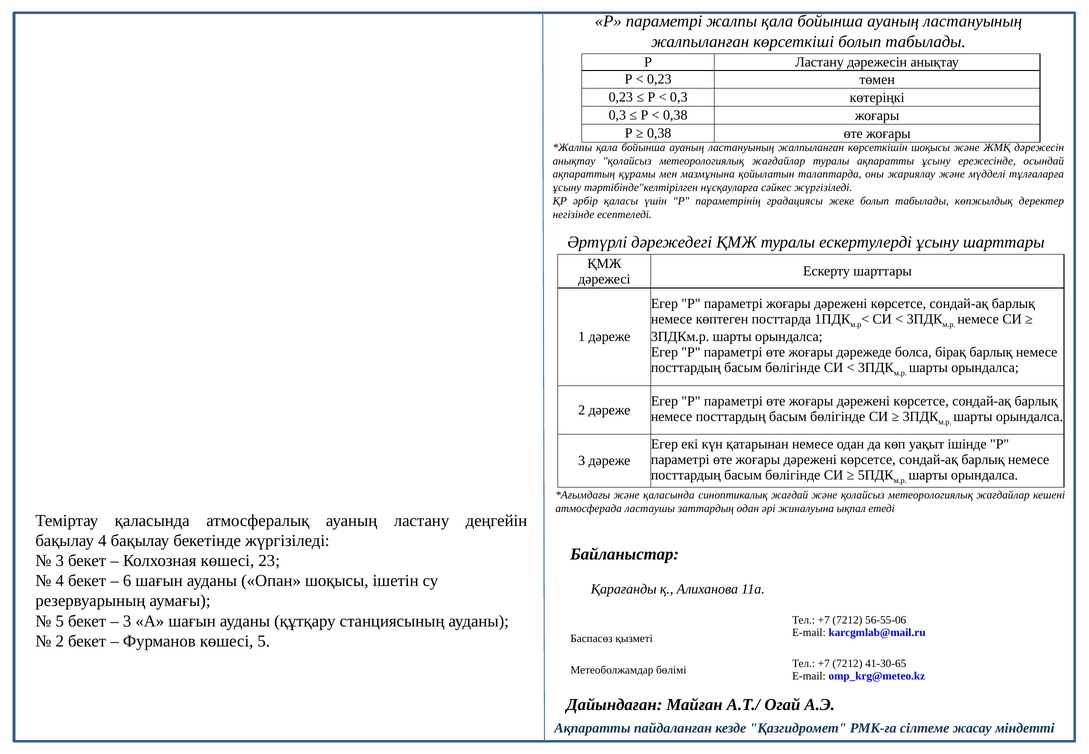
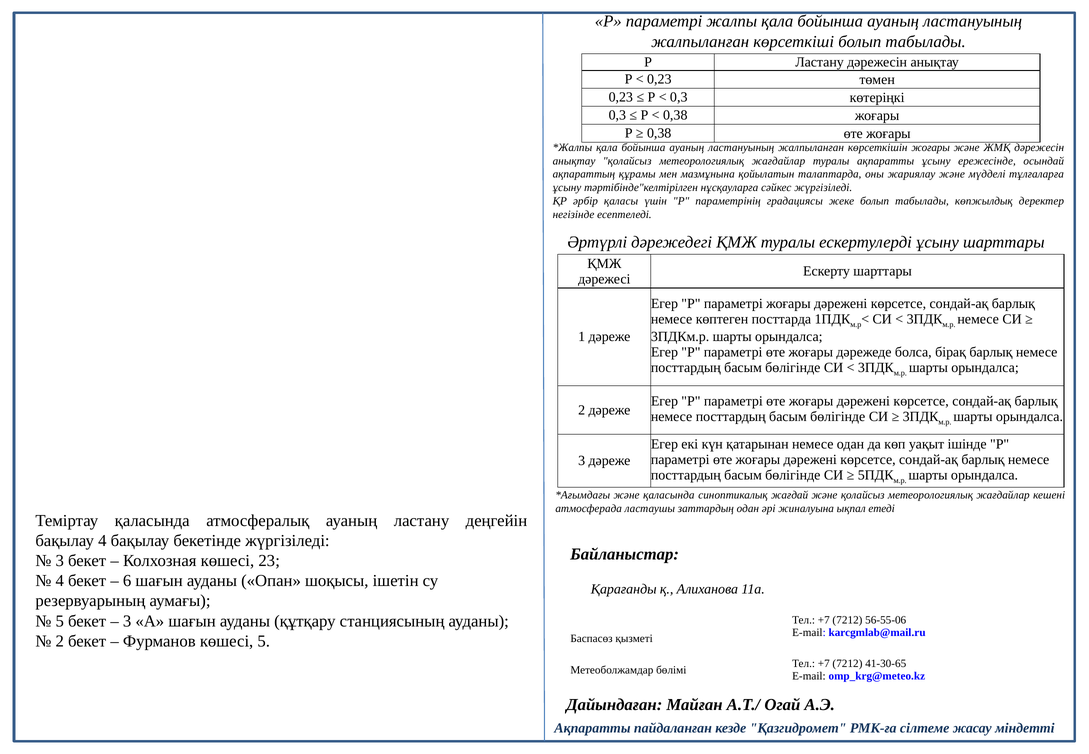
көрсеткішін шоқысы: шоқысы -> жоғары
